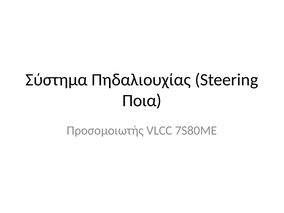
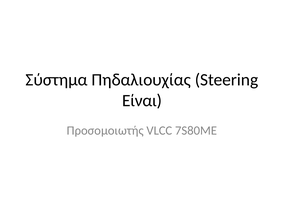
Ποια: Ποια -> Είναι
